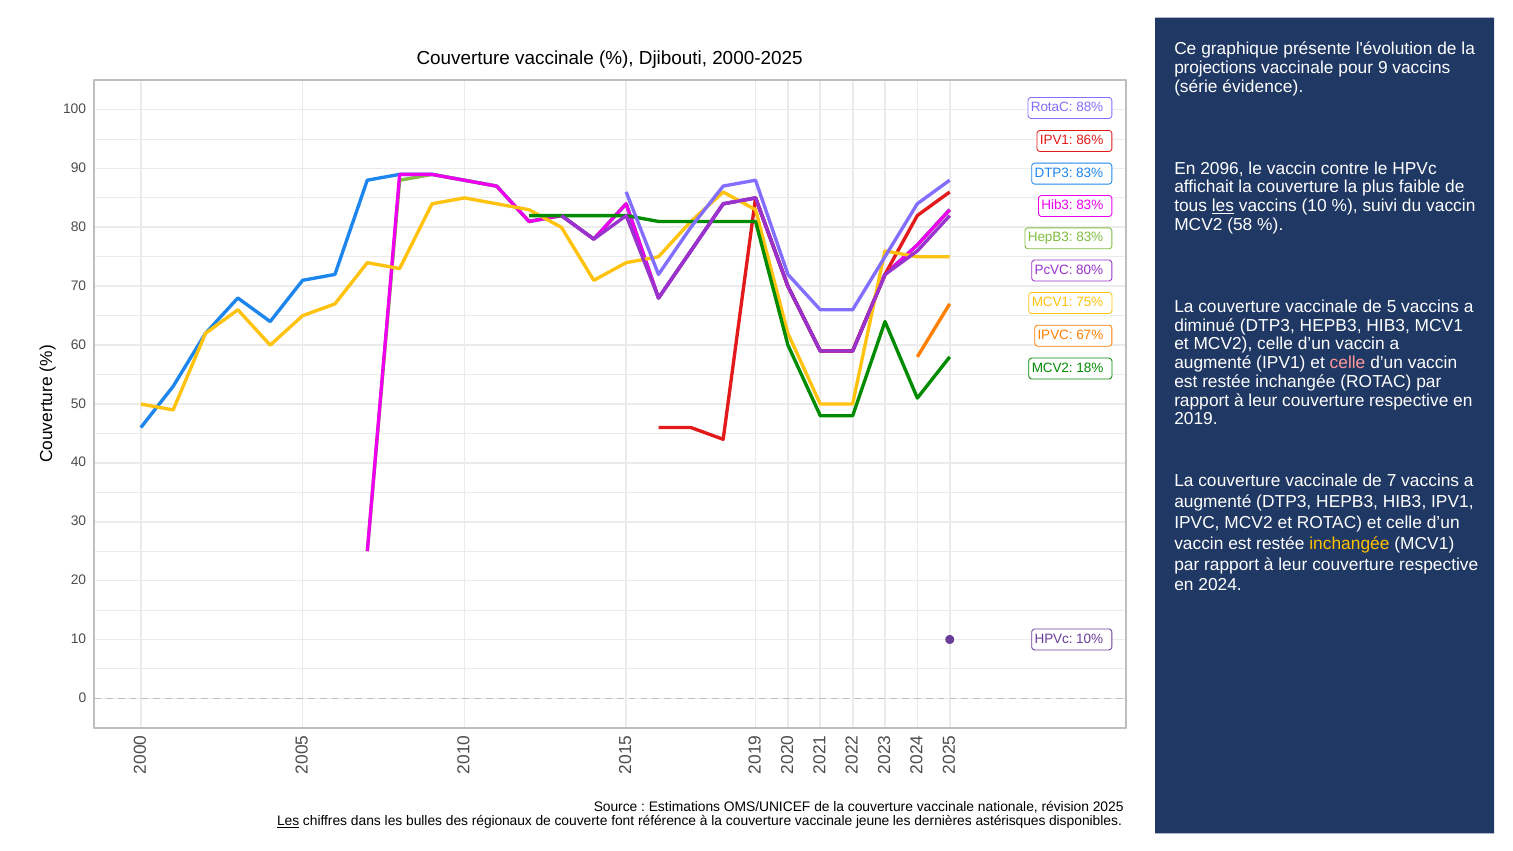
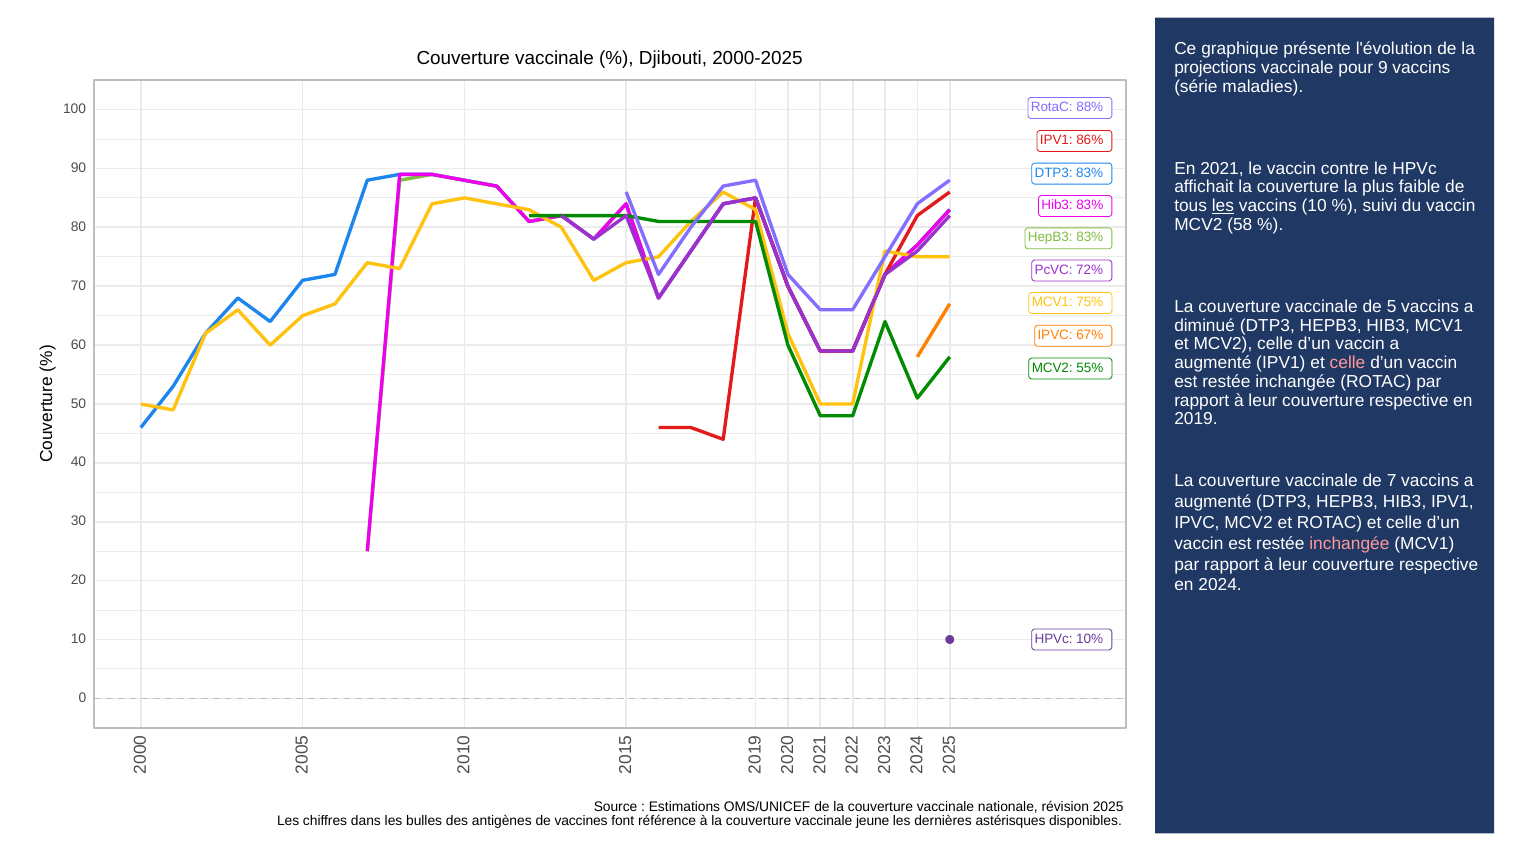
évidence: évidence -> maladies
2096: 2096 -> 2021
80%: 80% -> 72%
18%: 18% -> 55%
inchangée at (1349, 544) colour: yellow -> pink
Les at (288, 821) underline: present -> none
régionaux: régionaux -> antigènes
couverte: couverte -> vaccines
